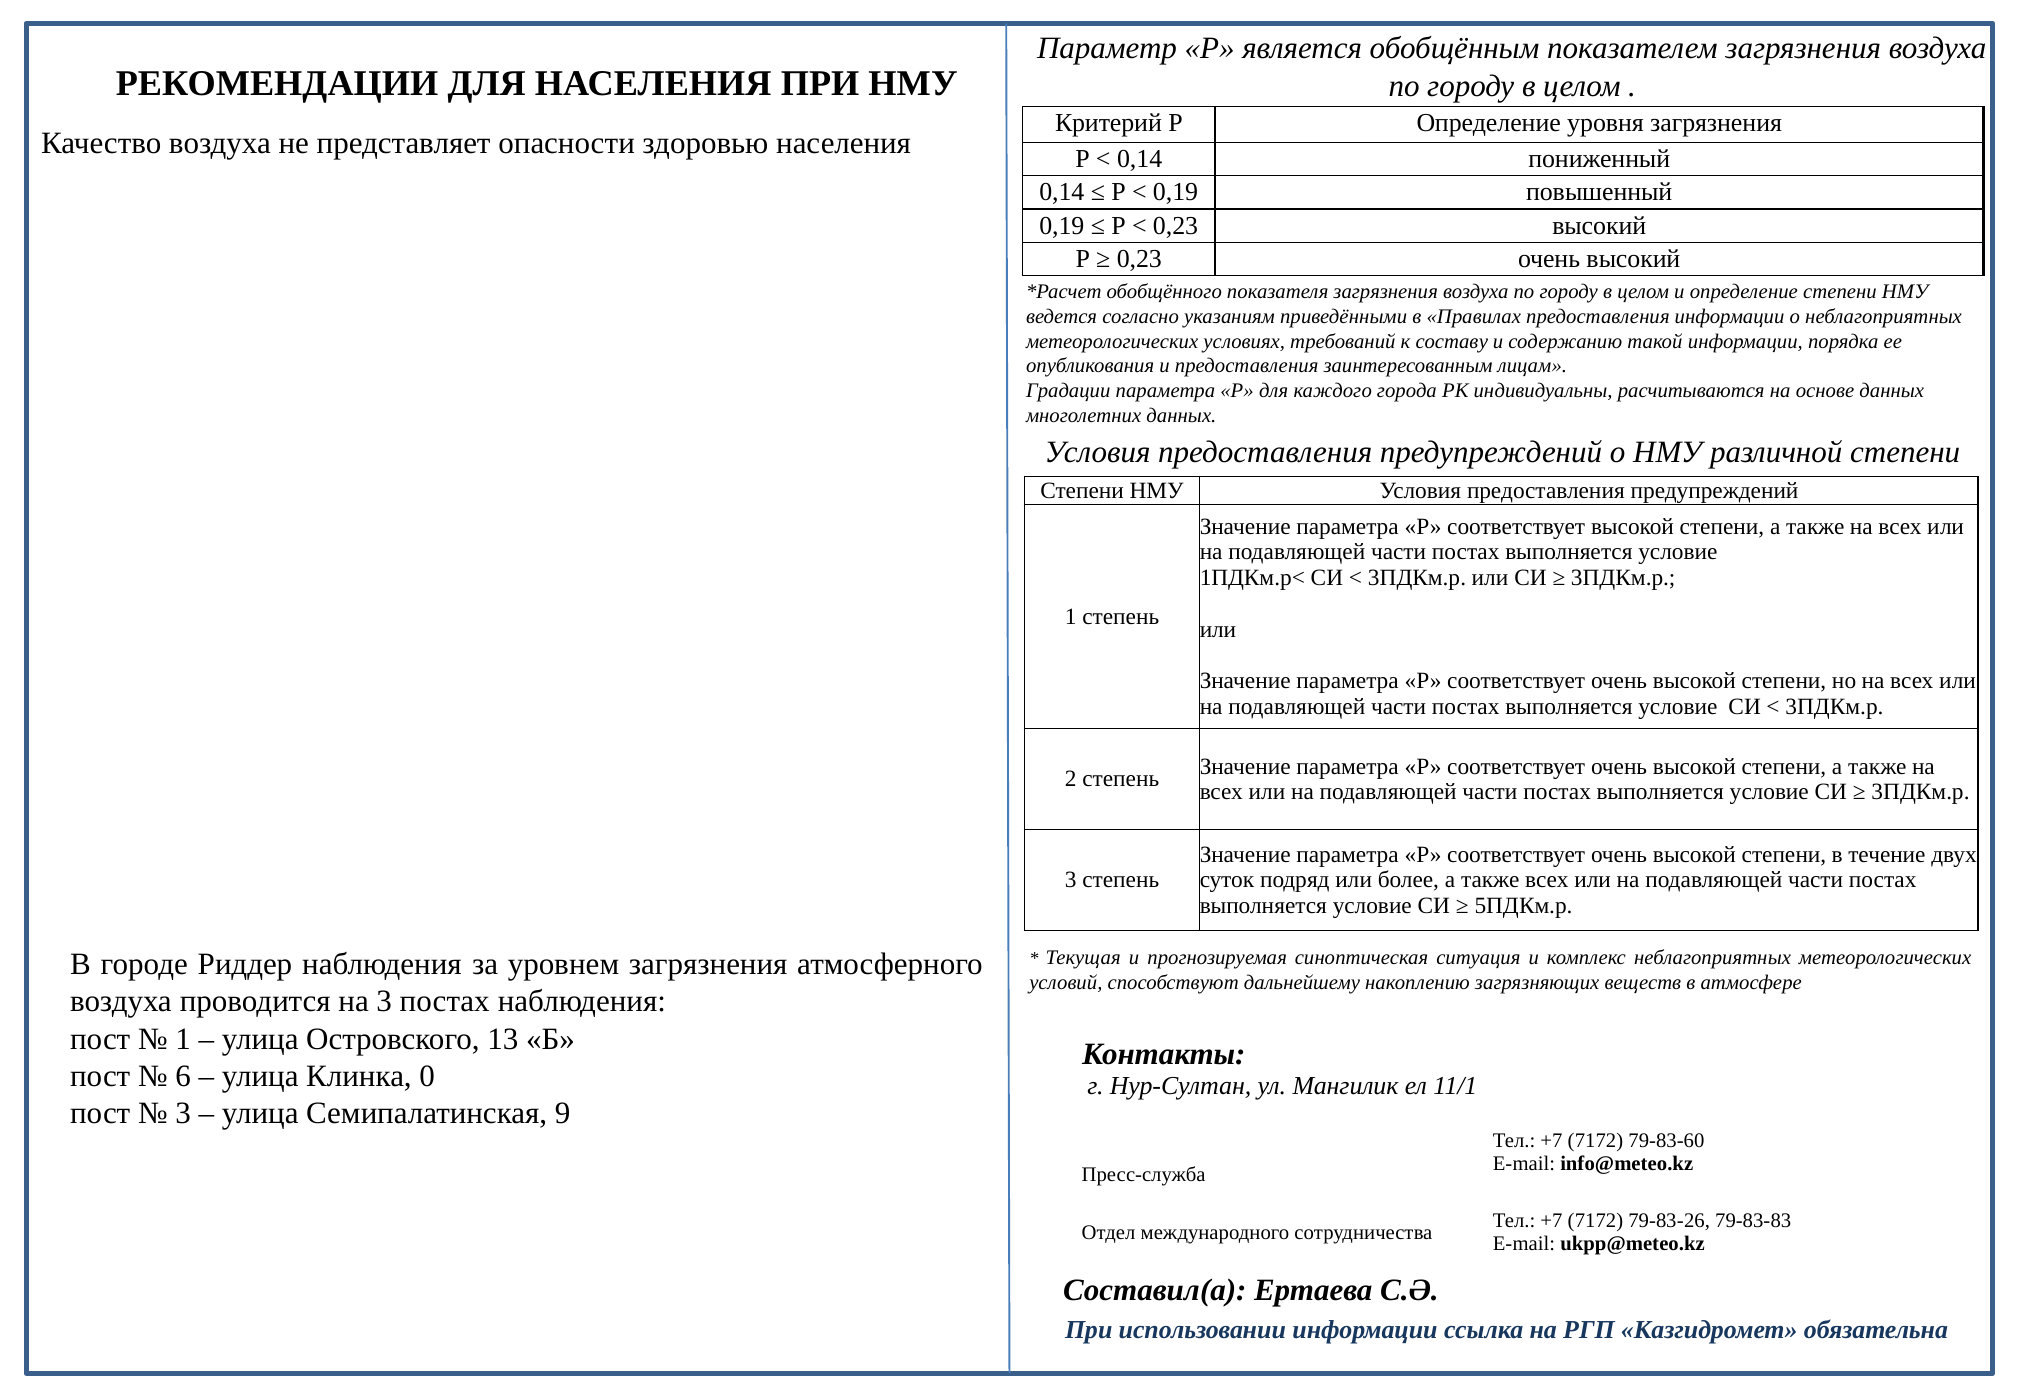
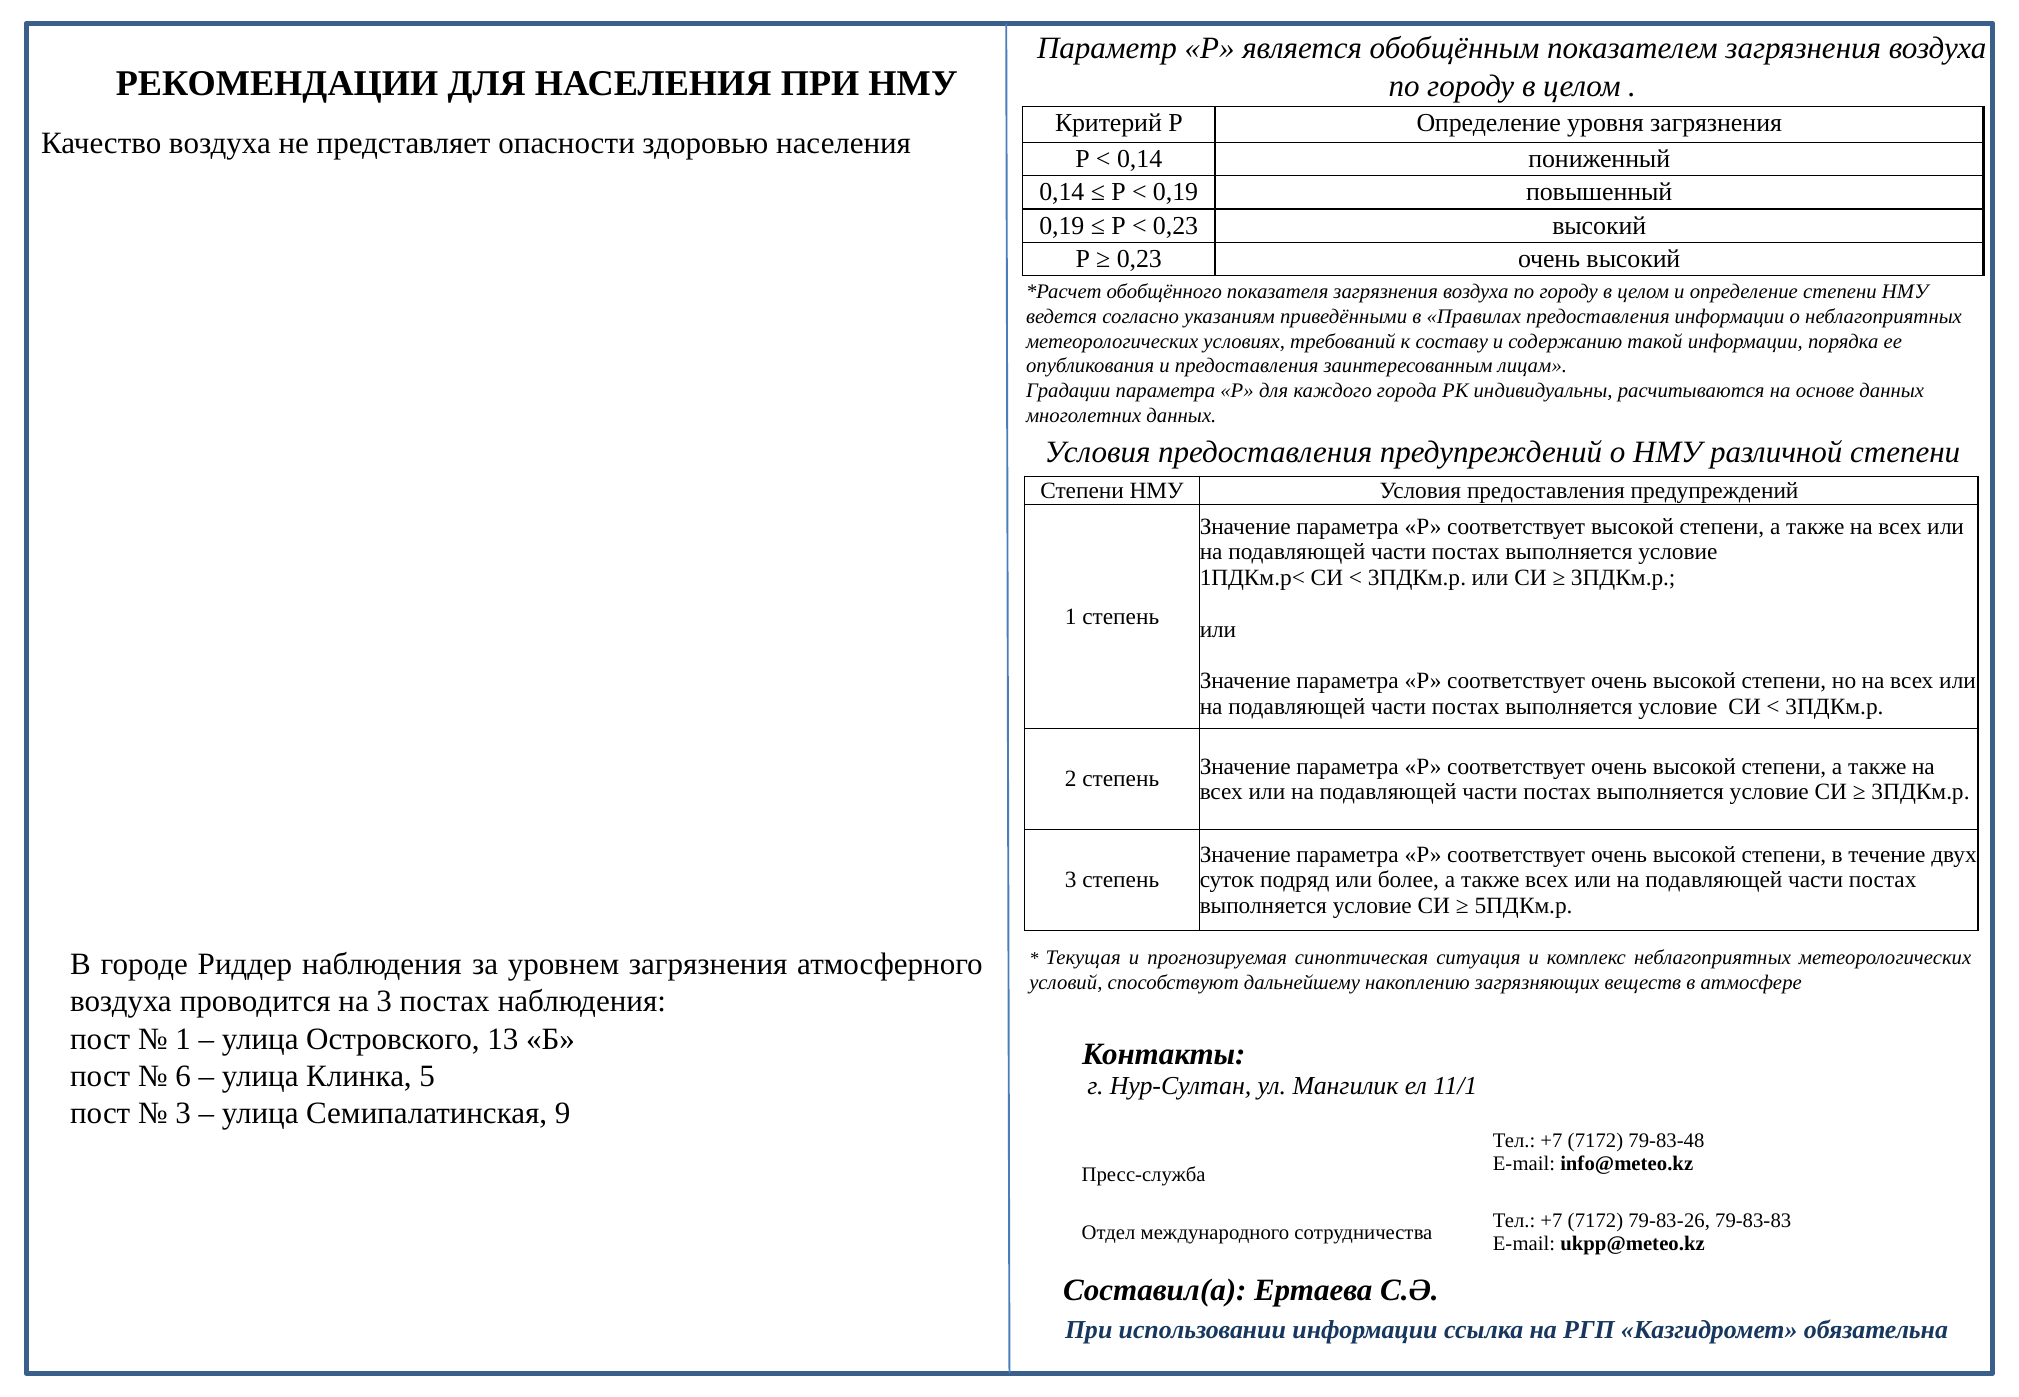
0: 0 -> 5
79-83-60: 79-83-60 -> 79-83-48
